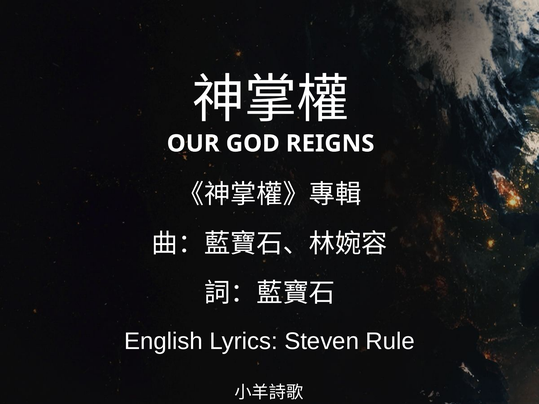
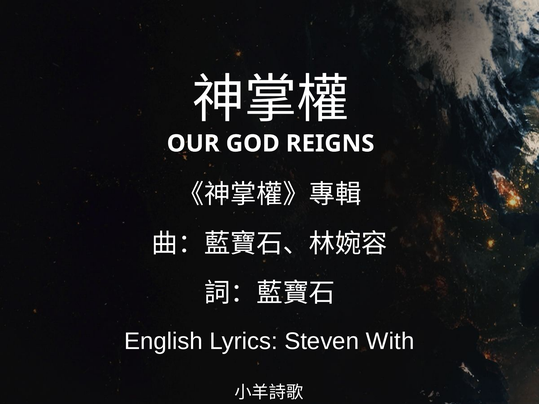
Rule: Rule -> With
